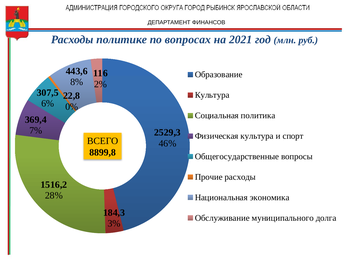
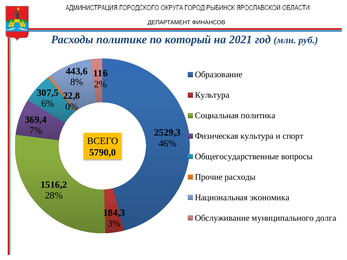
вопросах: вопросах -> который
8899,8: 8899,8 -> 5790,0
